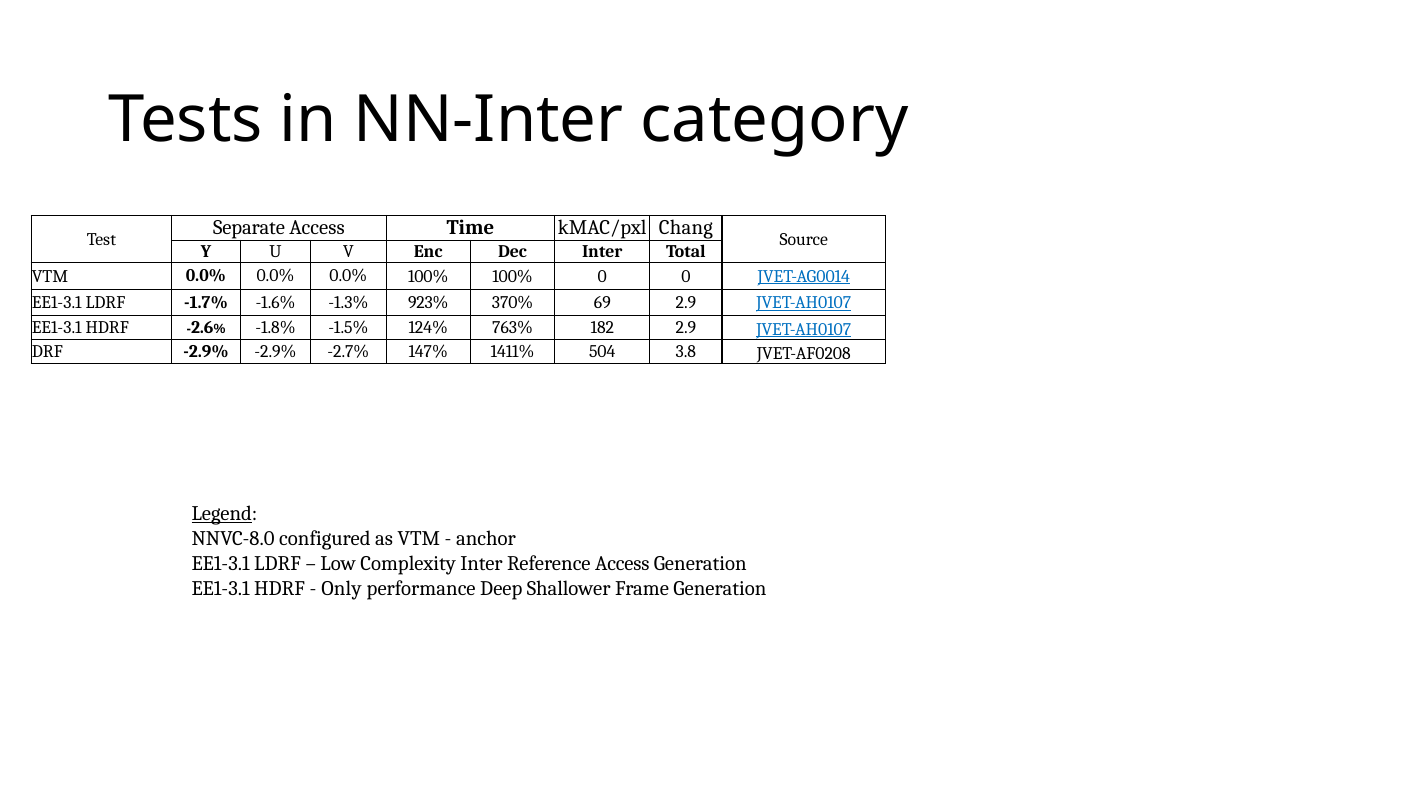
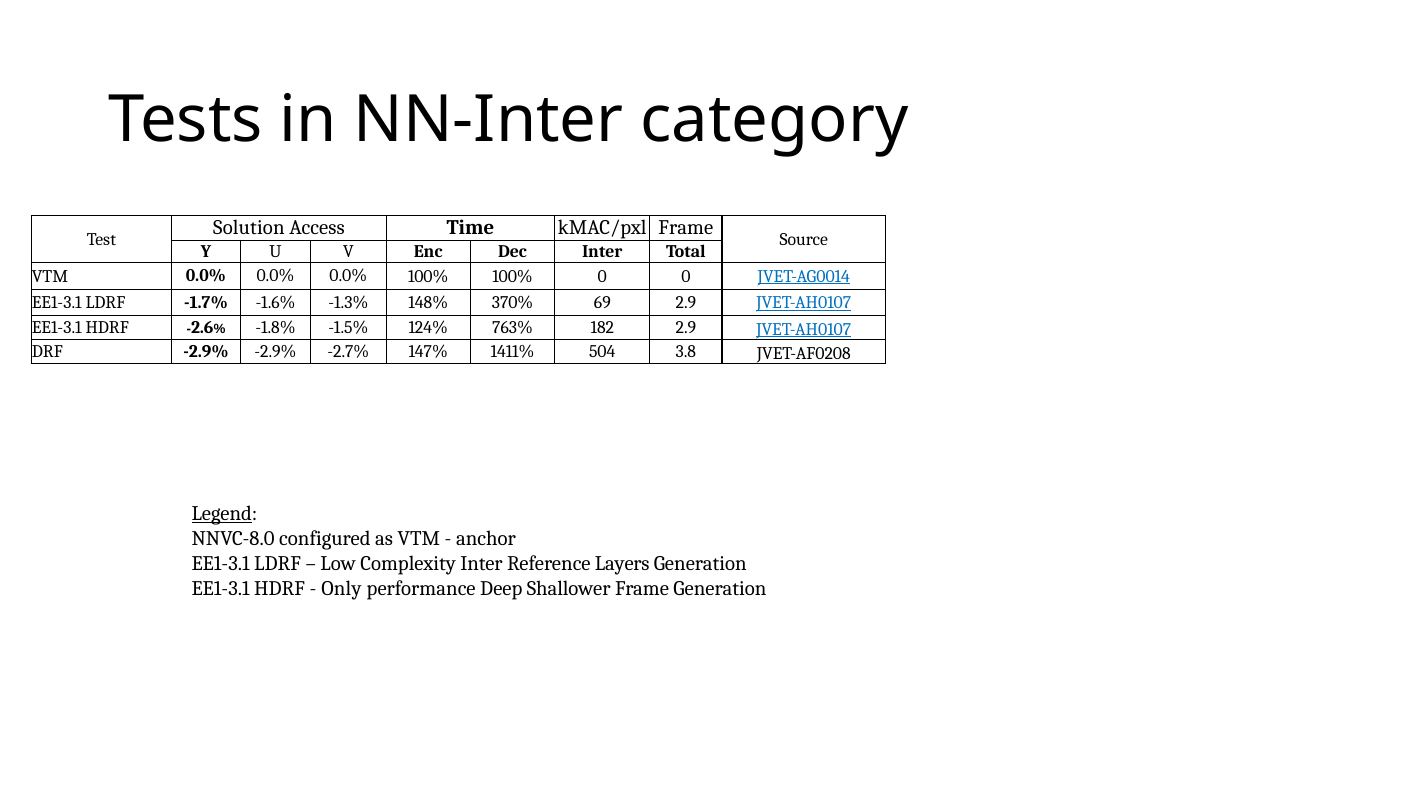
Separate: Separate -> Solution
kMAC/pxl Chang: Chang -> Frame
923%: 923% -> 148%
Reference Access: Access -> Layers
